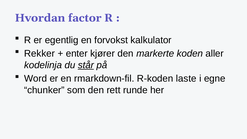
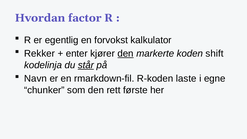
den at (126, 54) underline: none -> present
aller: aller -> shift
Word: Word -> Navn
runde: runde -> første
